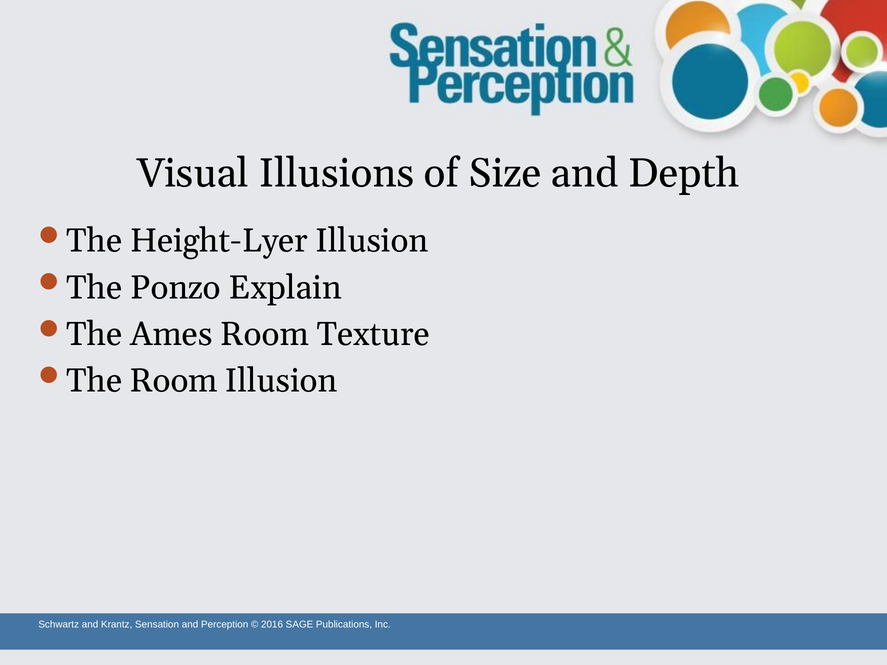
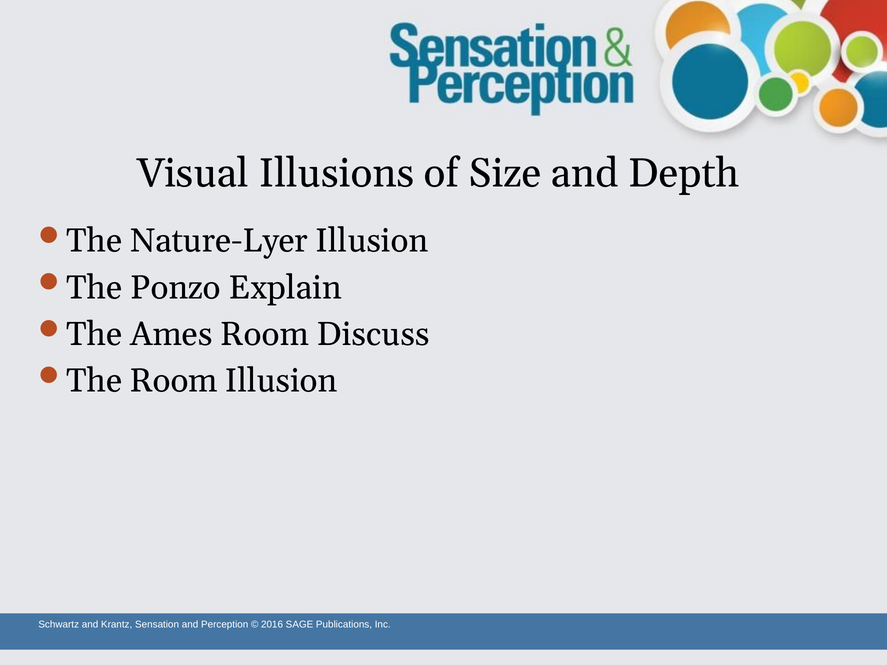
Height-Lyer: Height-Lyer -> Nature-Lyer
Texture: Texture -> Discuss
